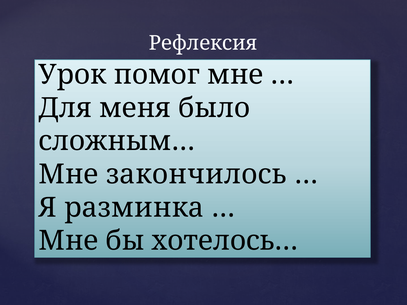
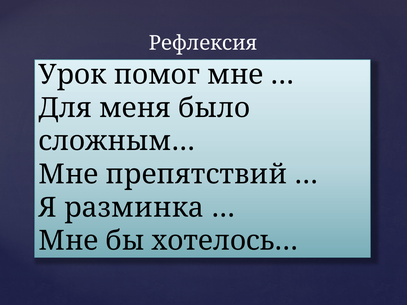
закончилось: закончилось -> препятствий
